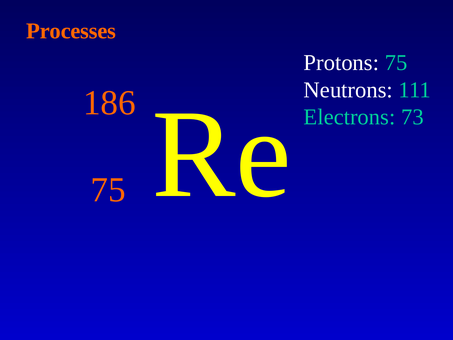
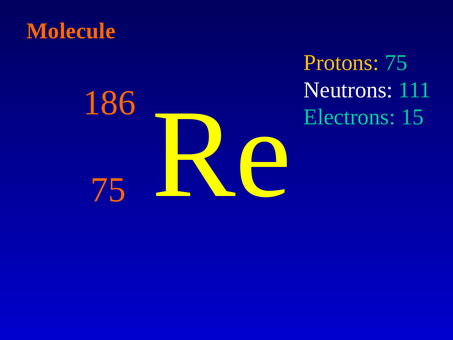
Processes: Processes -> Molecule
Protons colour: white -> yellow
73: 73 -> 15
